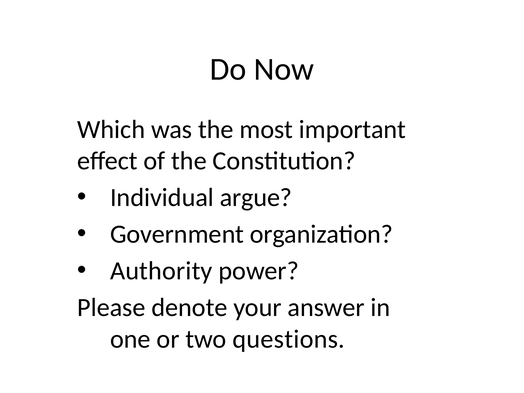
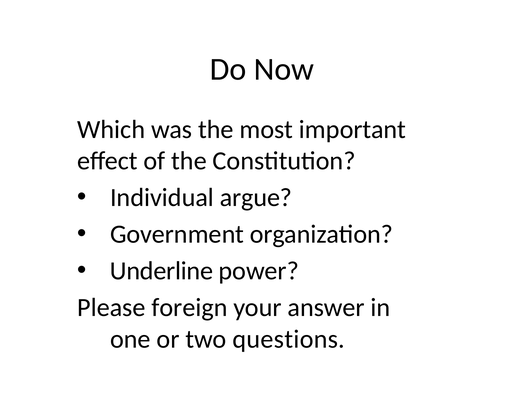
Authority: Authority -> Underline
denote: denote -> foreign
